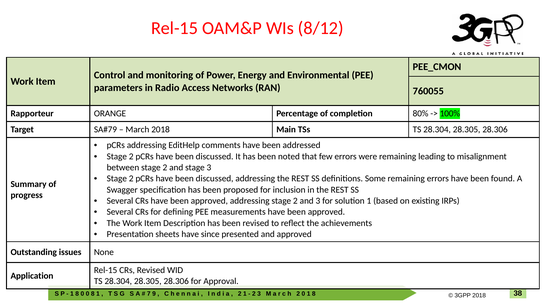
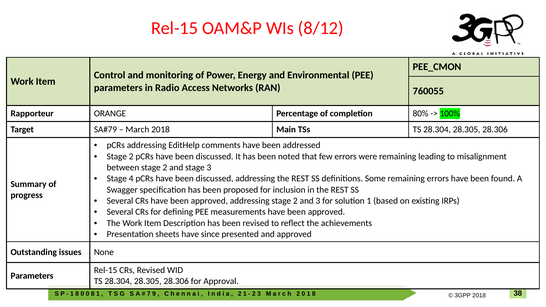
2 at (131, 179): 2 -> 4
Application at (32, 276): Application -> Parameters
